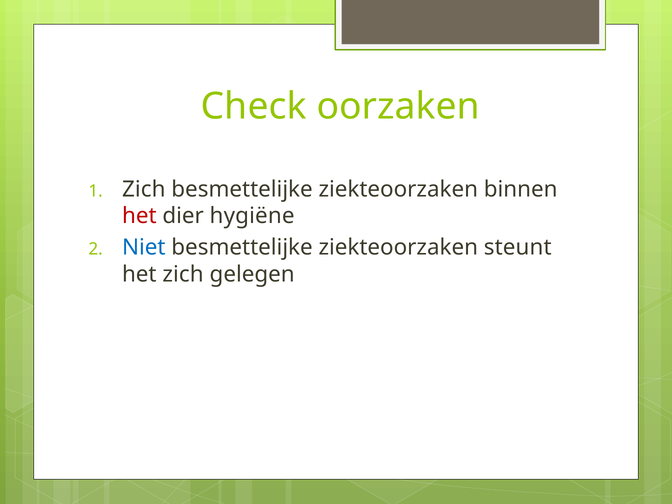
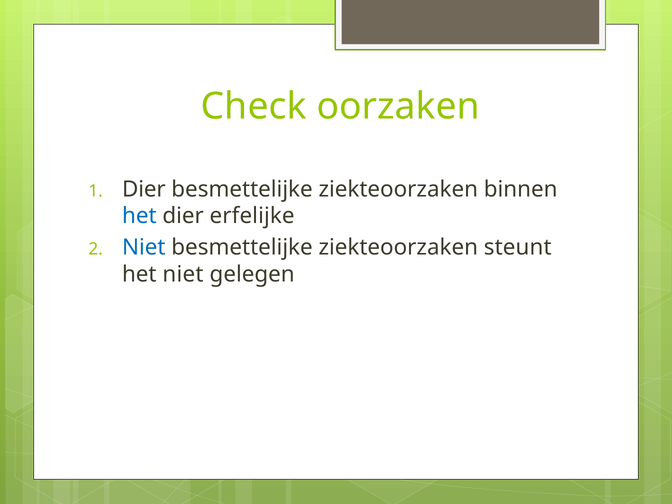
Zich at (144, 189): Zich -> Dier
het at (139, 216) colour: red -> blue
hygiëne: hygiëne -> erfelijke
het zich: zich -> niet
